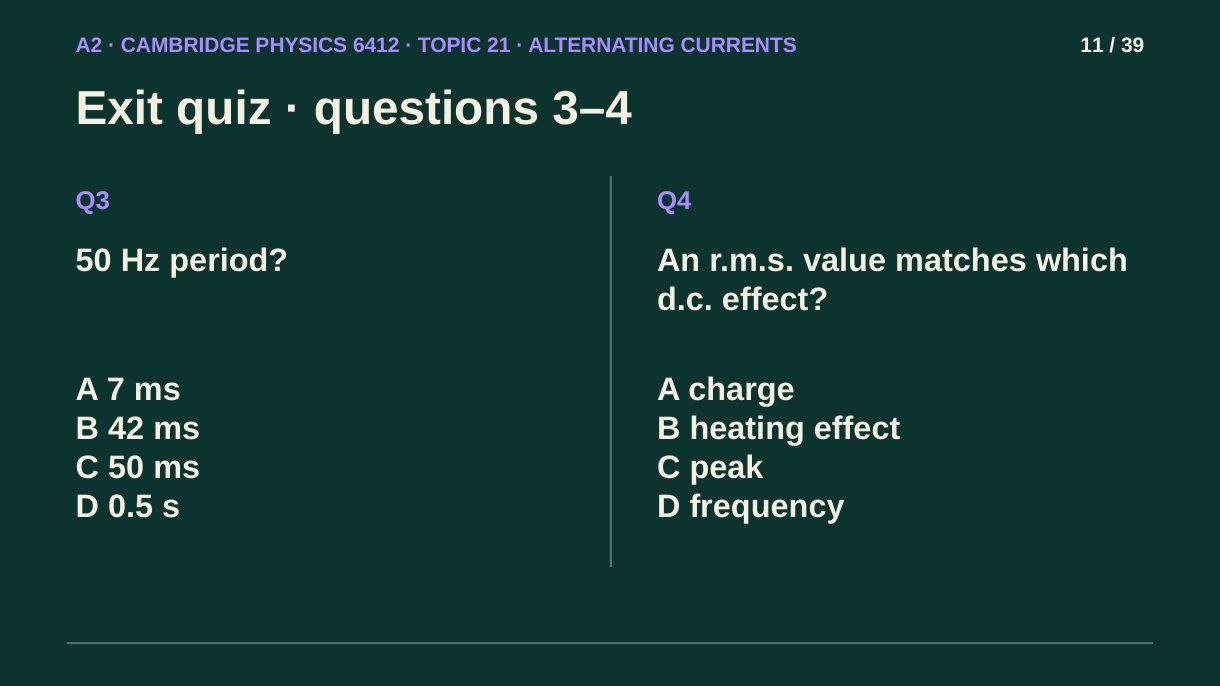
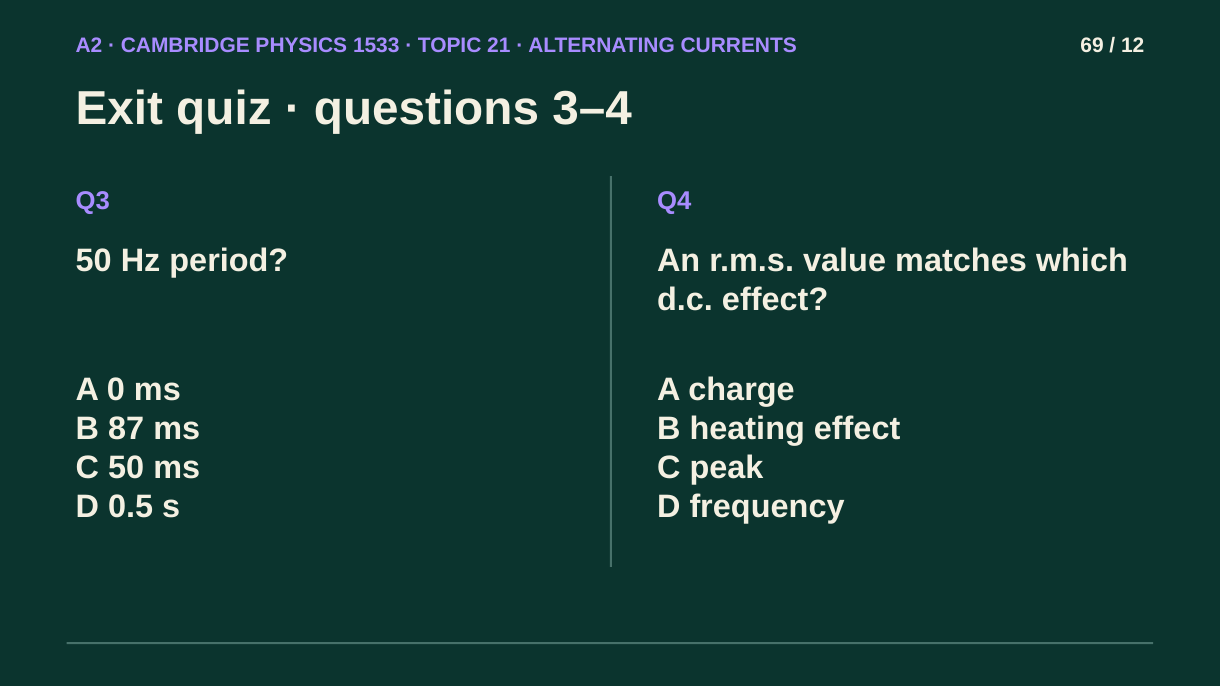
6412: 6412 -> 1533
11: 11 -> 69
39: 39 -> 12
7: 7 -> 0
42: 42 -> 87
